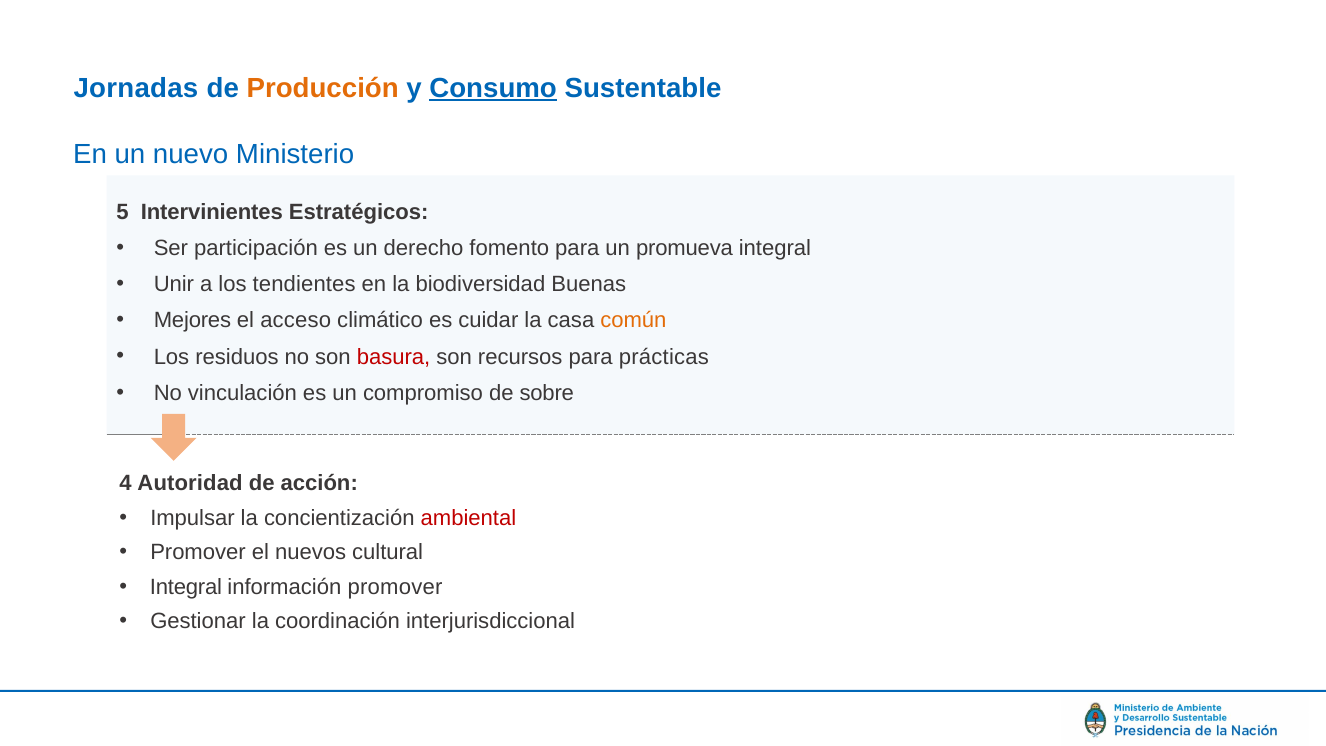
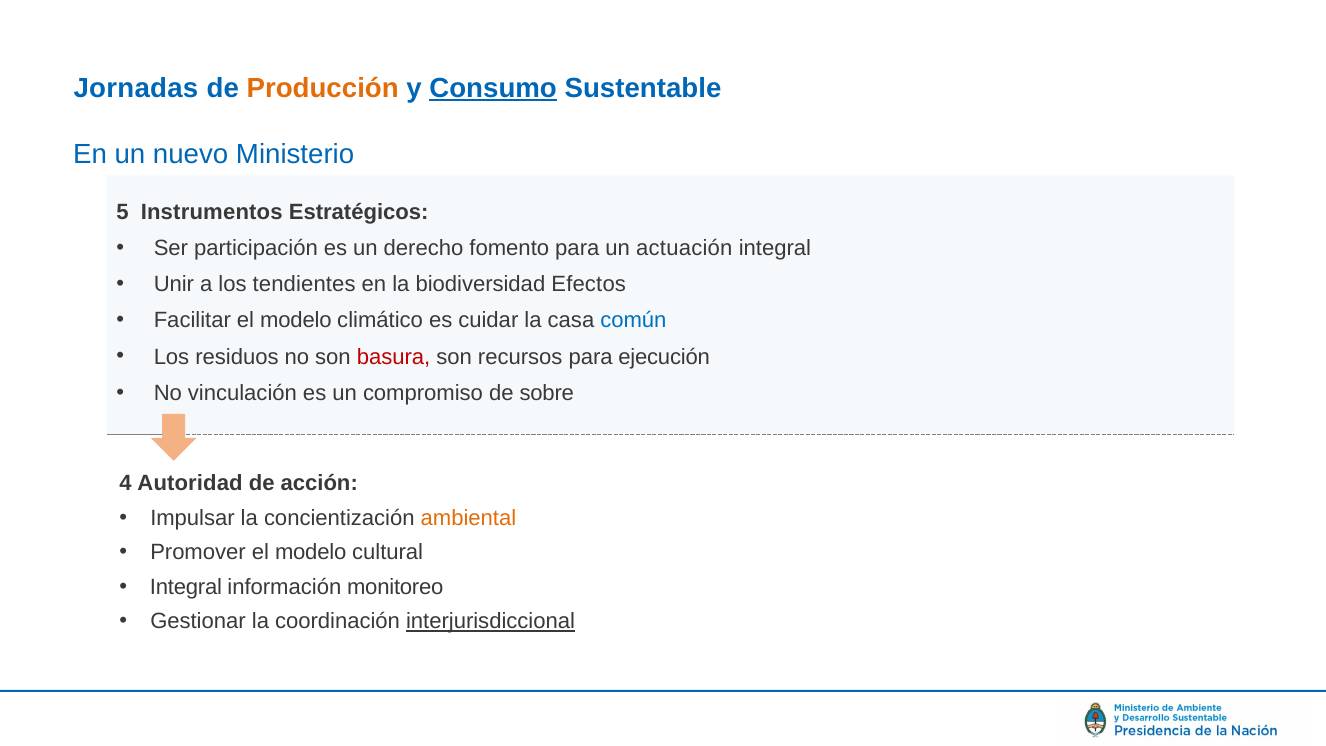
Intervinientes: Intervinientes -> Instrumentos
promueva: promueva -> actuación
Buenas: Buenas -> Efectos
Mejores: Mejores -> Facilitar
acceso at (296, 321): acceso -> modelo
común colour: orange -> blue
prácticas: prácticas -> ejecución
ambiental colour: red -> orange
Promover el nuevos: nuevos -> modelo
información promover: promover -> monitoreo
interjurisdiccional underline: none -> present
